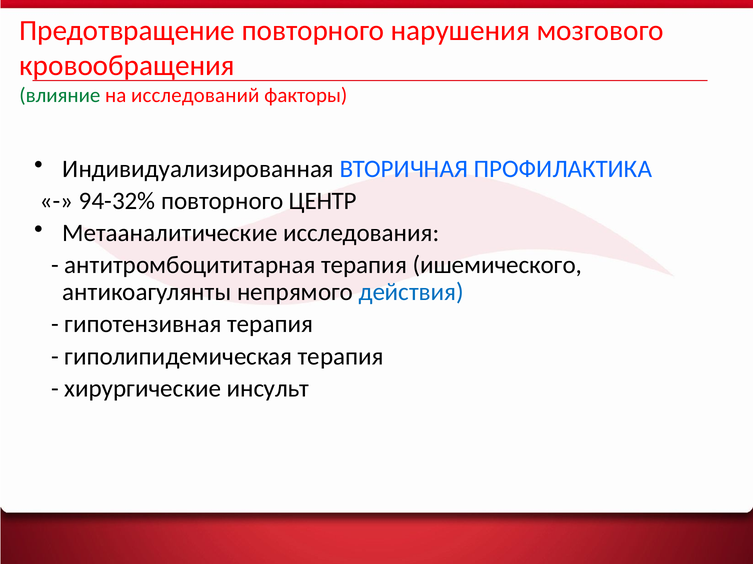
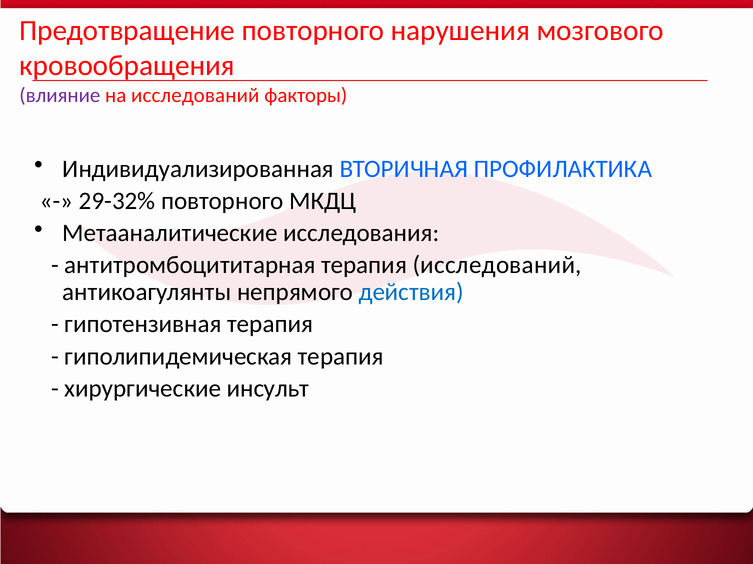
влияние colour: green -> purple
94-32%: 94-32% -> 29-32%
ЦЕНТР: ЦЕНТР -> МКДЦ
терапия ишемического: ишемического -> исследований
